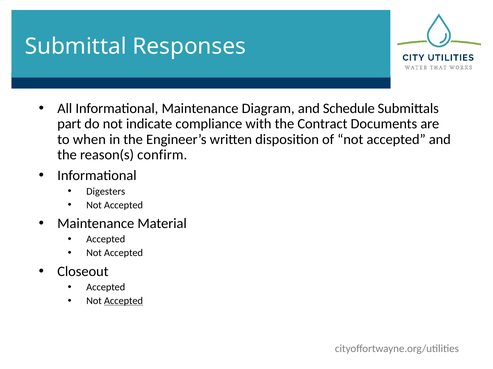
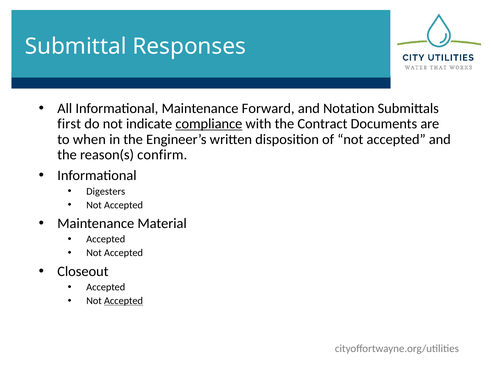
Diagram: Diagram -> Forward
Schedule: Schedule -> Notation
part: part -> first
compliance underline: none -> present
